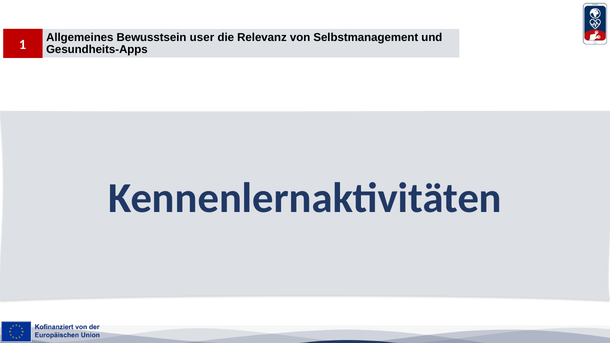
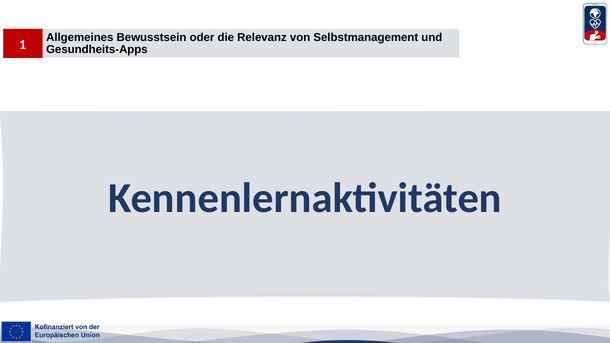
user: user -> oder
